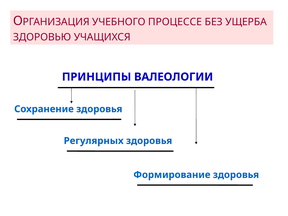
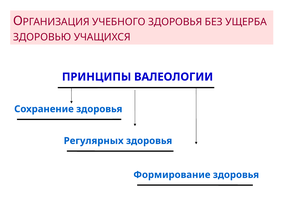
УЧЕБНОГО ПРОЦЕССЕ: ПРОЦЕССЕ -> ЗДОРОВЬЯ
